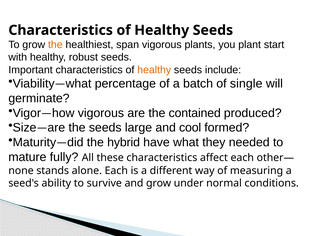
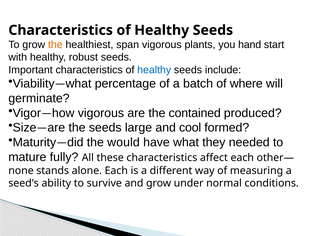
plant: plant -> hand
healthy at (154, 70) colour: orange -> blue
single: single -> where
hybrid: hybrid -> would
